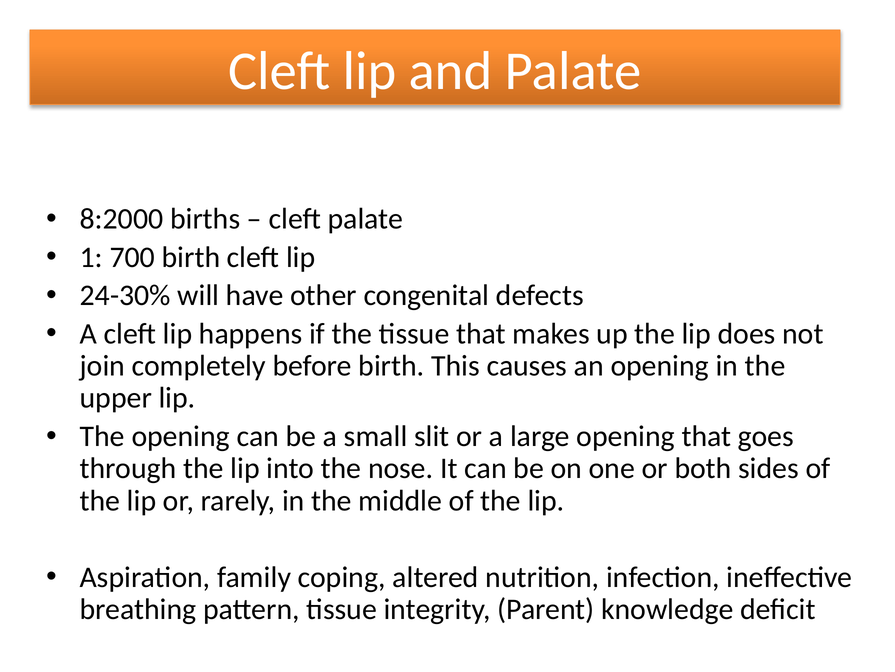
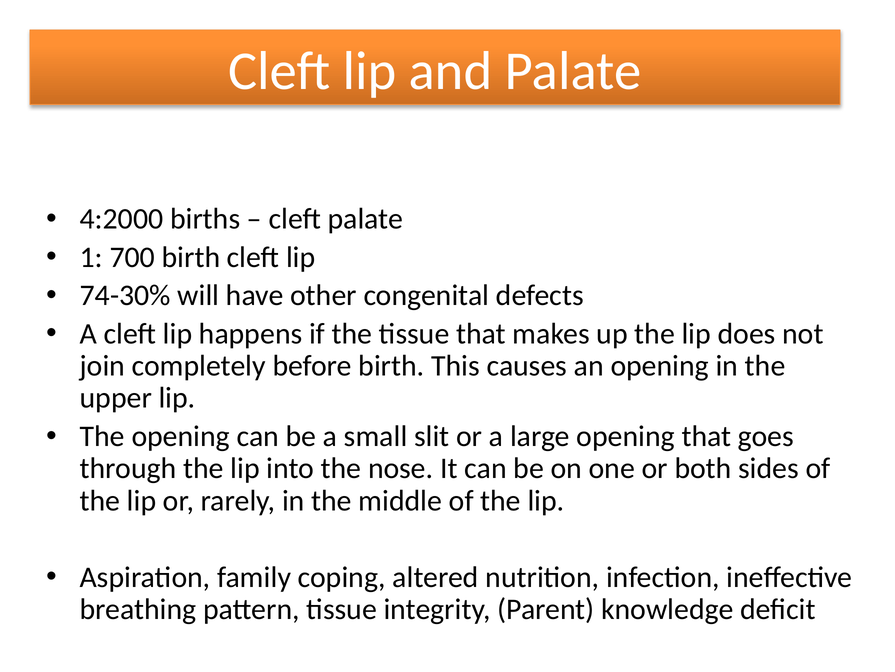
8:2000: 8:2000 -> 4:2000
24-30%: 24-30% -> 74-30%
